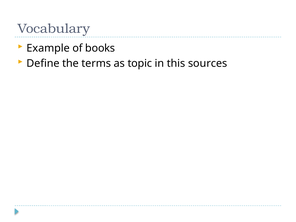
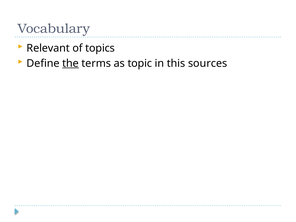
Example: Example -> Relevant
books: books -> topics
the underline: none -> present
